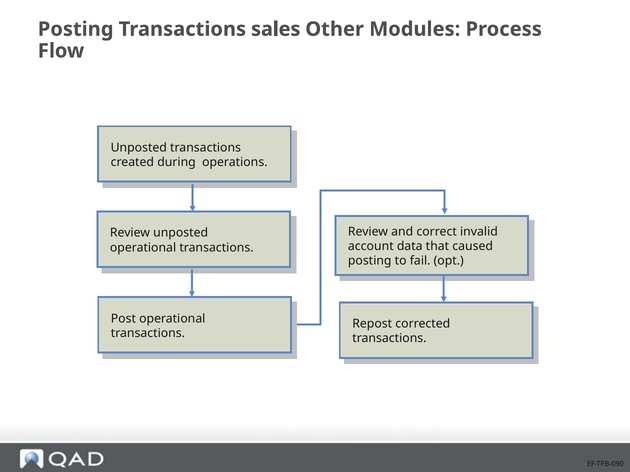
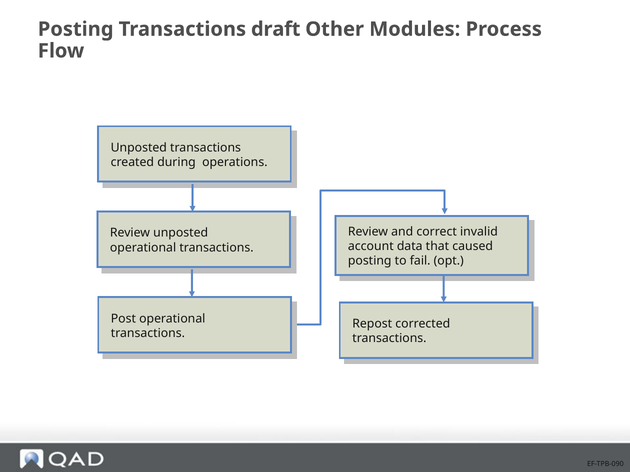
sales: sales -> draft
